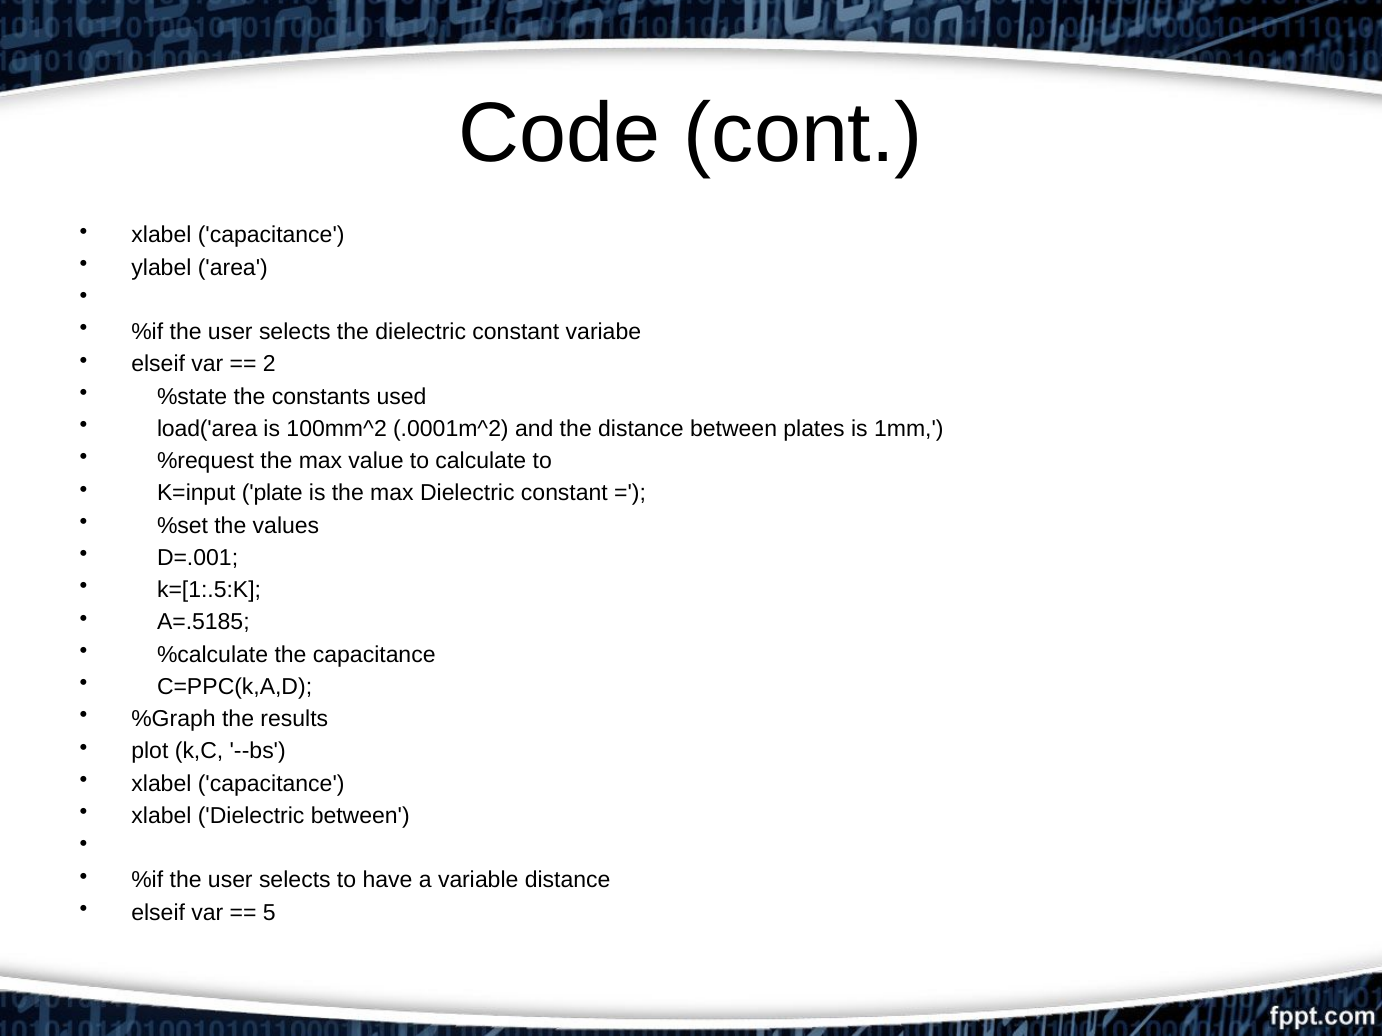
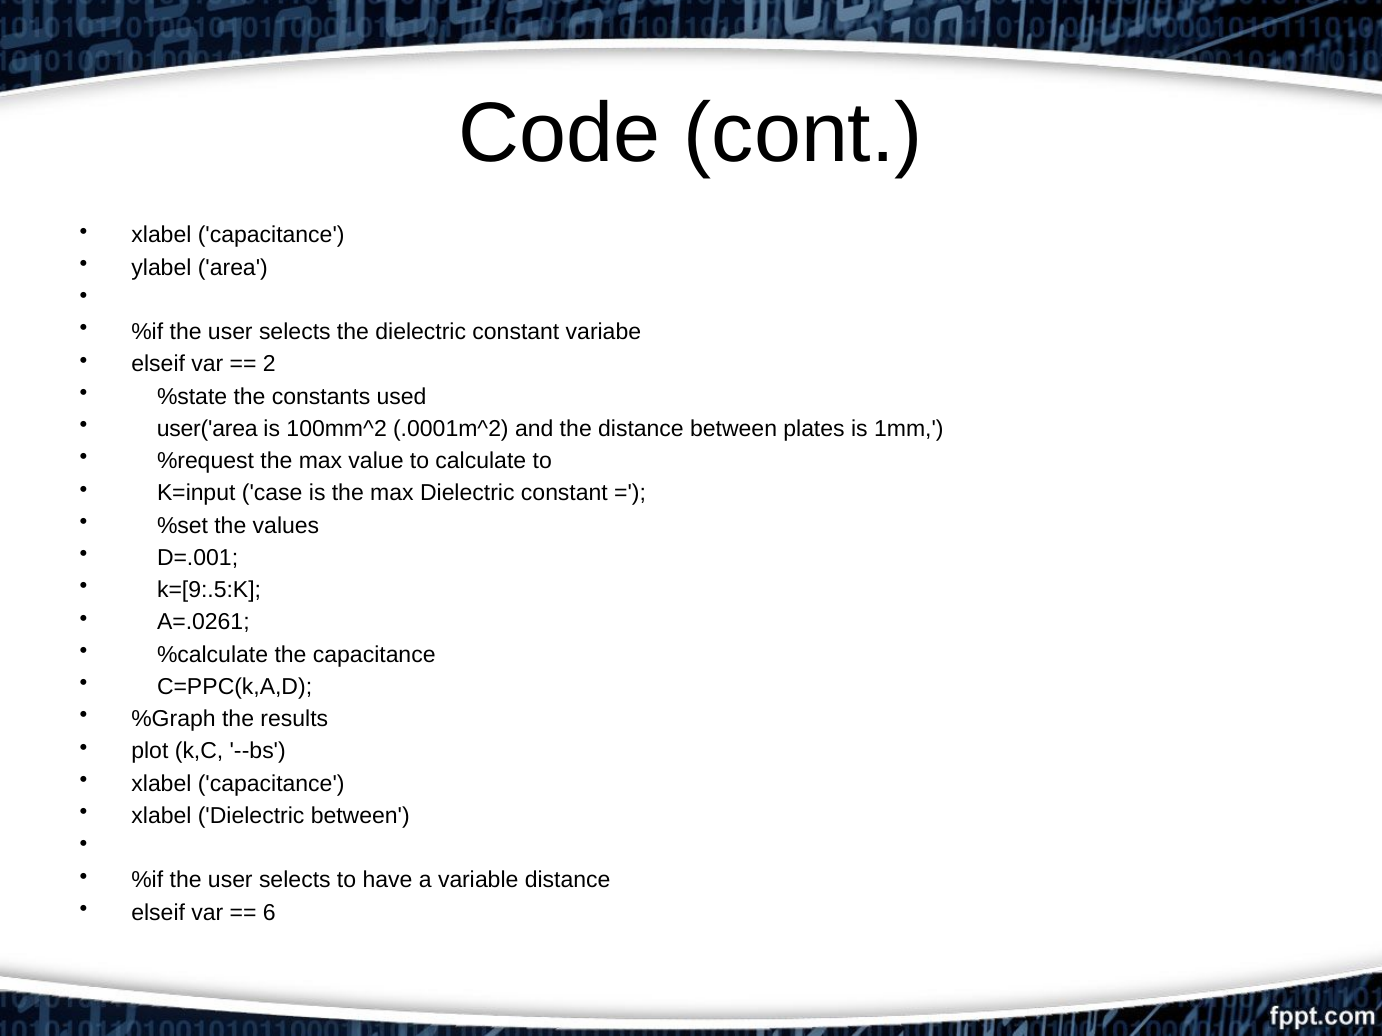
load('area: load('area -> user('area
plate: plate -> case
k=[1:.5:K: k=[1:.5:K -> k=[9:.5:K
A=.5185: A=.5185 -> A=.0261
5: 5 -> 6
